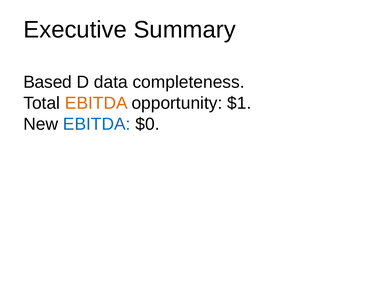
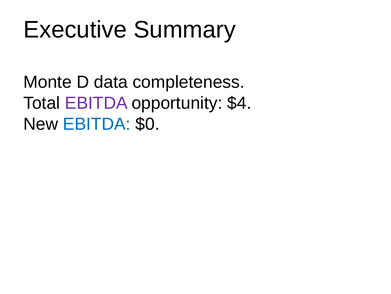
Based: Based -> Monte
EBITDA at (96, 103) colour: orange -> purple
$1: $1 -> $4
